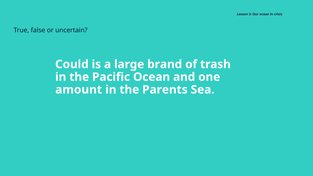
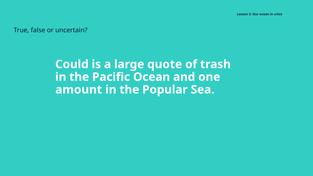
brand: brand -> quote
Parents: Parents -> Popular
